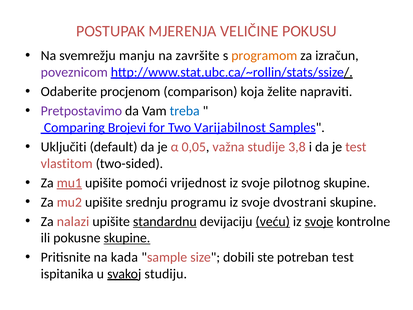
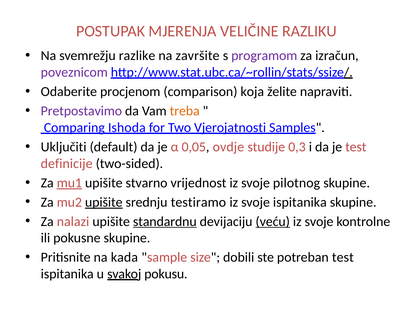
POKUSU: POKUSU -> RAZLIKU
manju: manju -> razlike
programom colour: orange -> purple
treba colour: blue -> orange
Brojevi: Brojevi -> Ishoda
Varijabilnost: Varijabilnost -> Vjerojatnosti
važna: važna -> ovdje
3,8: 3,8 -> 0,3
vlastitom: vlastitom -> definicije
pomoći: pomoći -> stvarno
upišite at (104, 202) underline: none -> present
programu: programu -> testiramo
svoje dvostrani: dvostrani -> ispitanika
svoje at (319, 221) underline: present -> none
skupine at (127, 238) underline: present -> none
studiju: studiju -> pokusu
